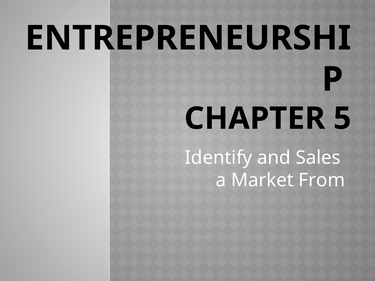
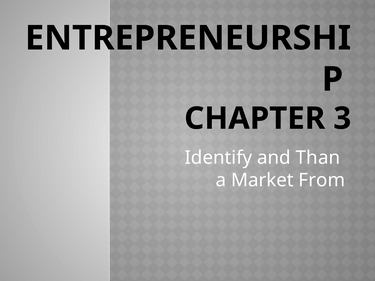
5: 5 -> 3
Sales: Sales -> Than
